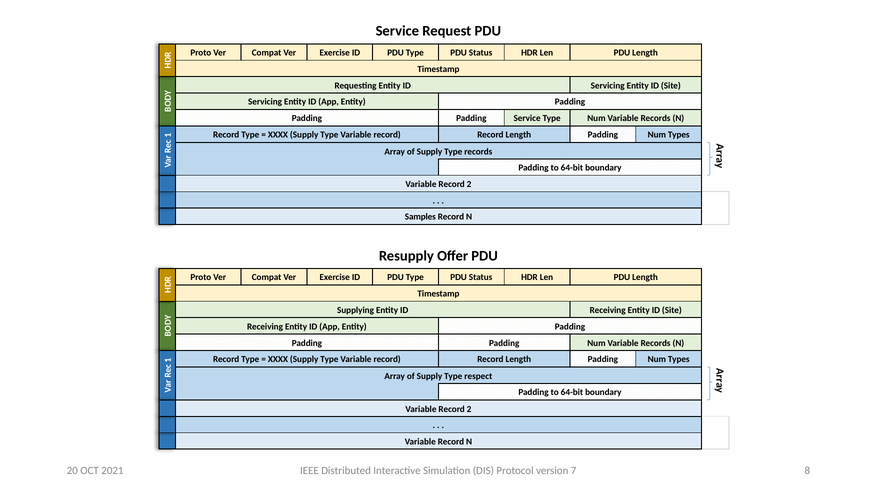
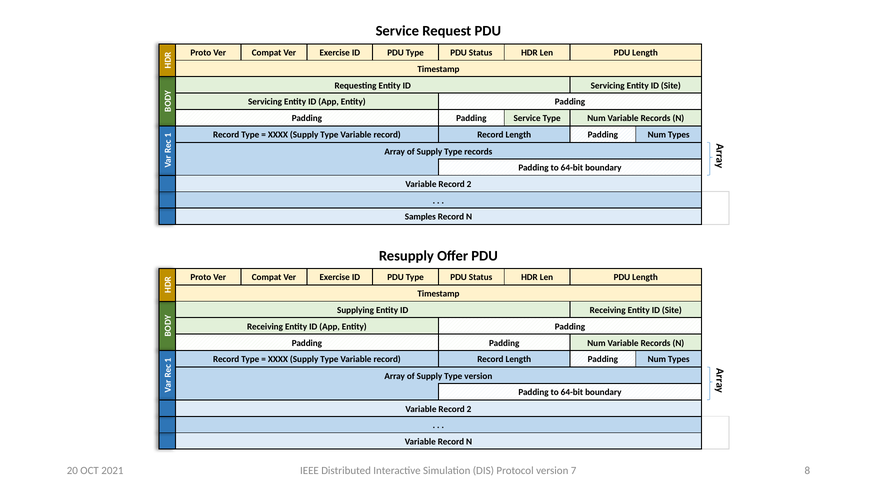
Type respect: respect -> version
